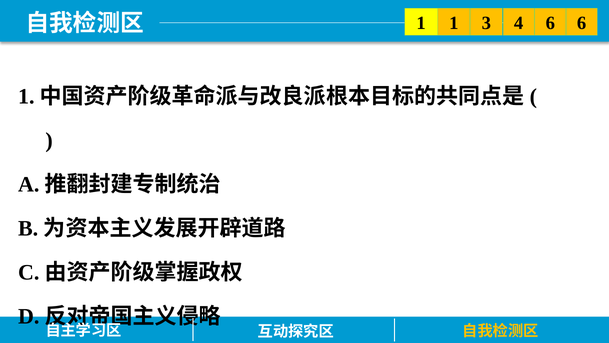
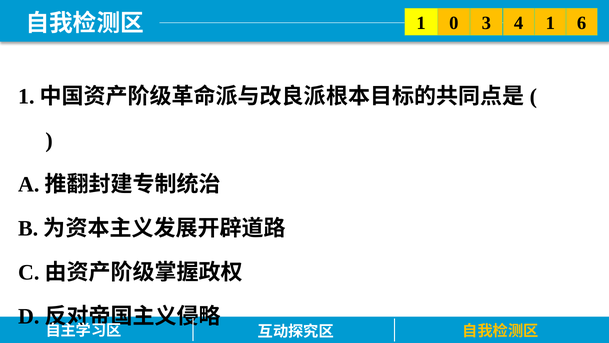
1 1: 1 -> 0
3 6: 6 -> 1
